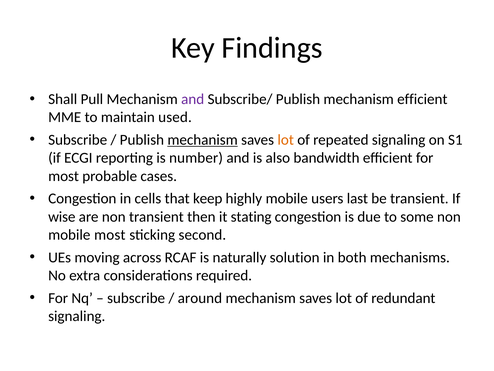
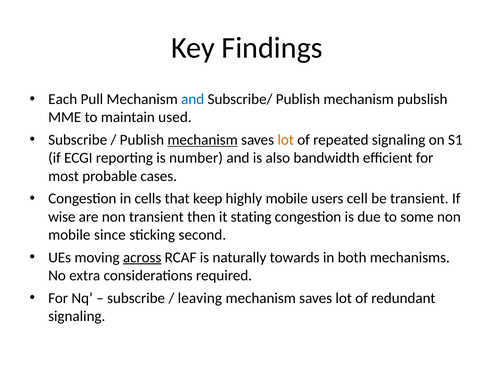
Shall: Shall -> Each
and at (193, 99) colour: purple -> blue
mechanism efficient: efficient -> pubslish
last: last -> cell
mobile most: most -> since
across underline: none -> present
solution: solution -> towards
around: around -> leaving
